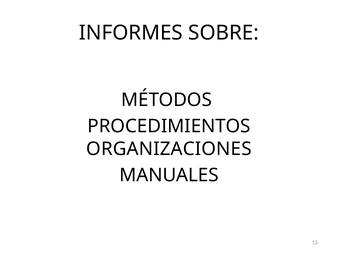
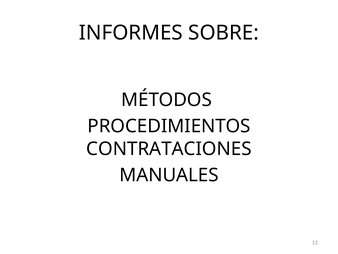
ORGANIZACIONES: ORGANIZACIONES -> CONTRATACIONES
